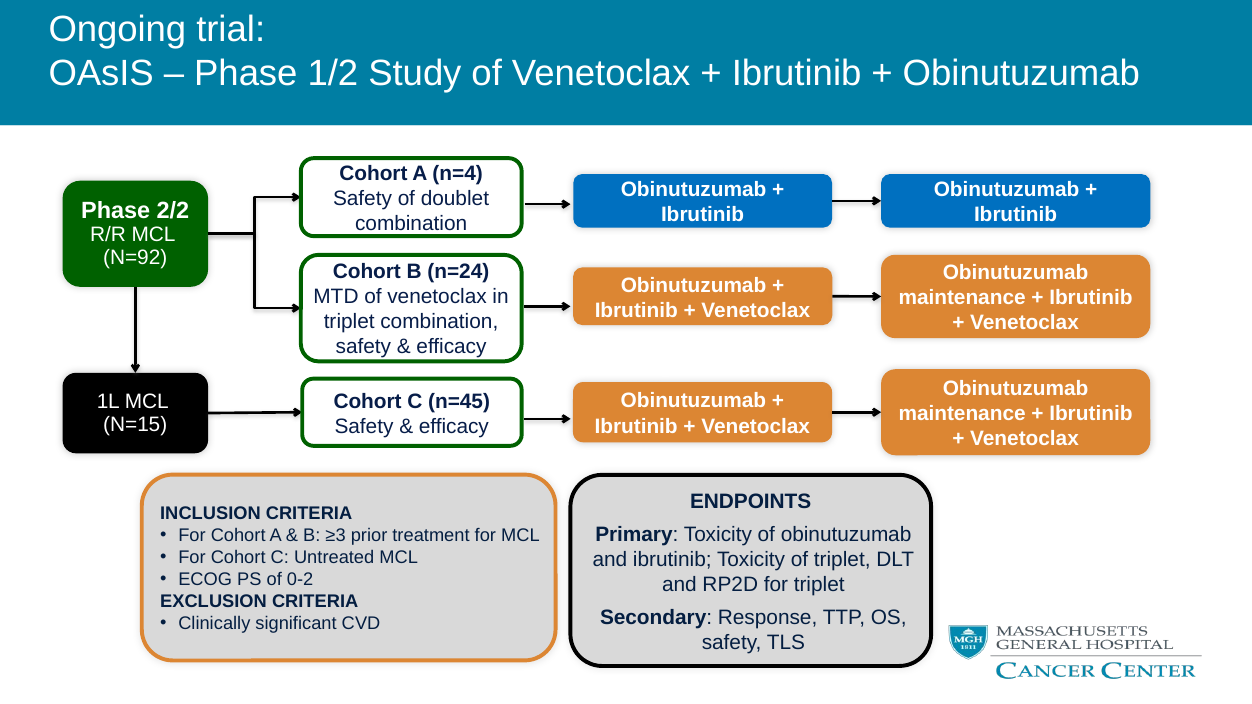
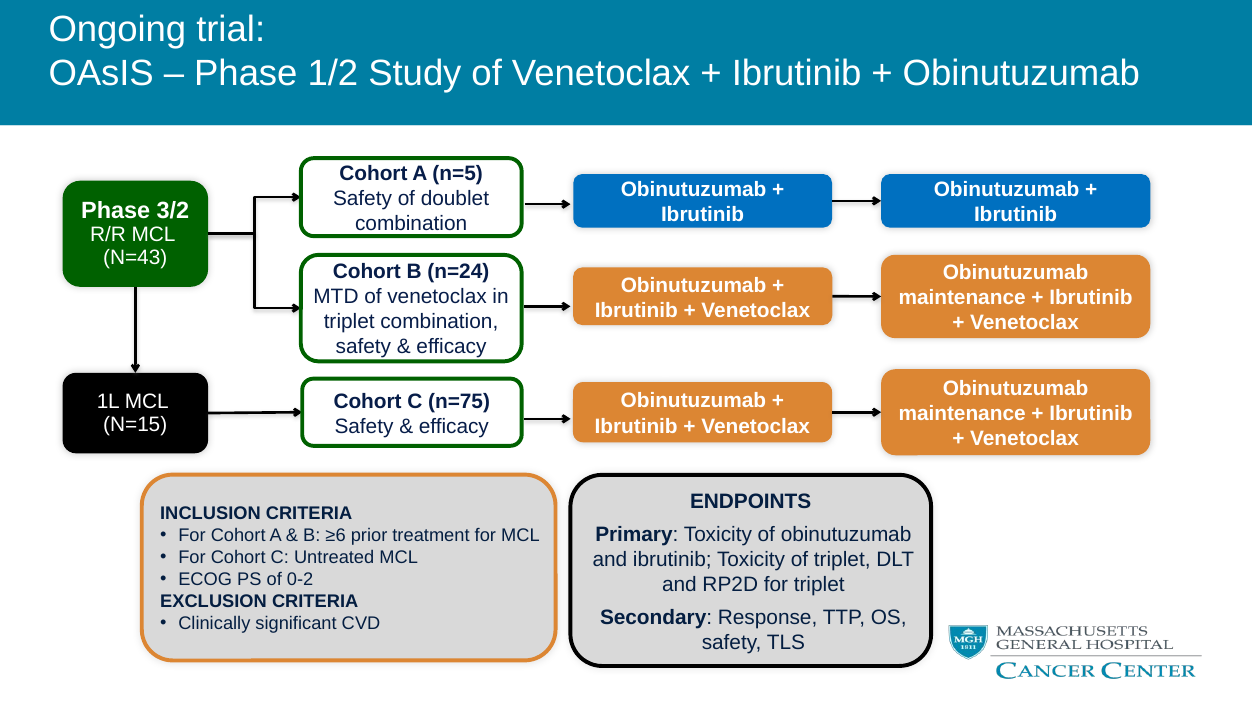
n=4: n=4 -> n=5
2/2: 2/2 -> 3/2
N=92: N=92 -> N=43
n=45: n=45 -> n=75
≥3: ≥3 -> ≥6
